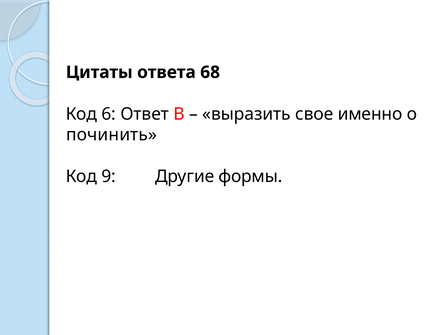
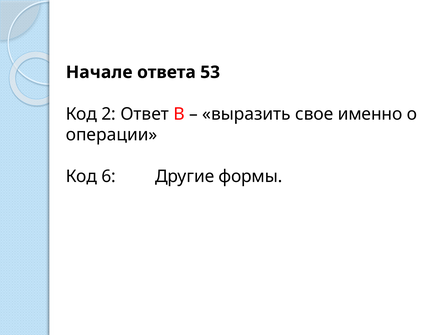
Цитаты: Цитаты -> Начале
68: 68 -> 53
6: 6 -> 2
починить: починить -> операции
9: 9 -> 6
